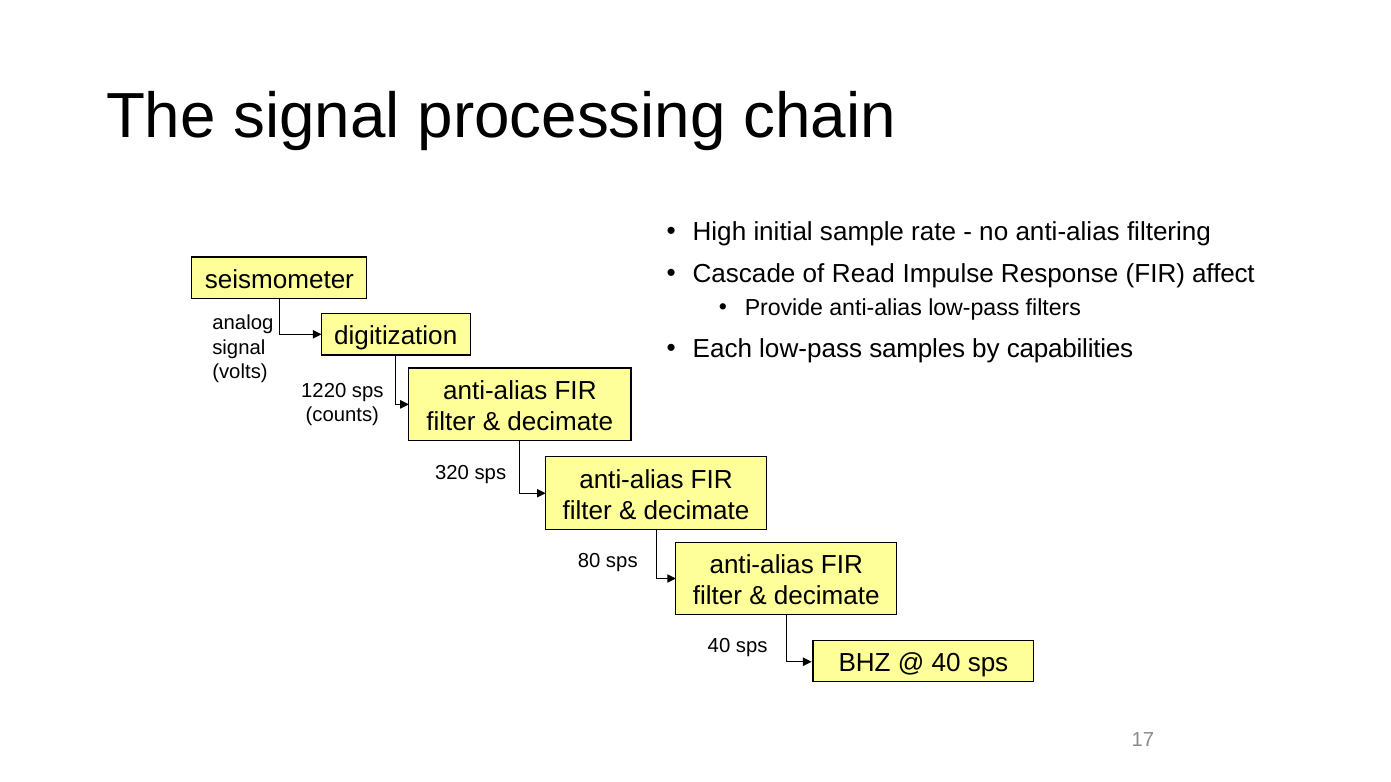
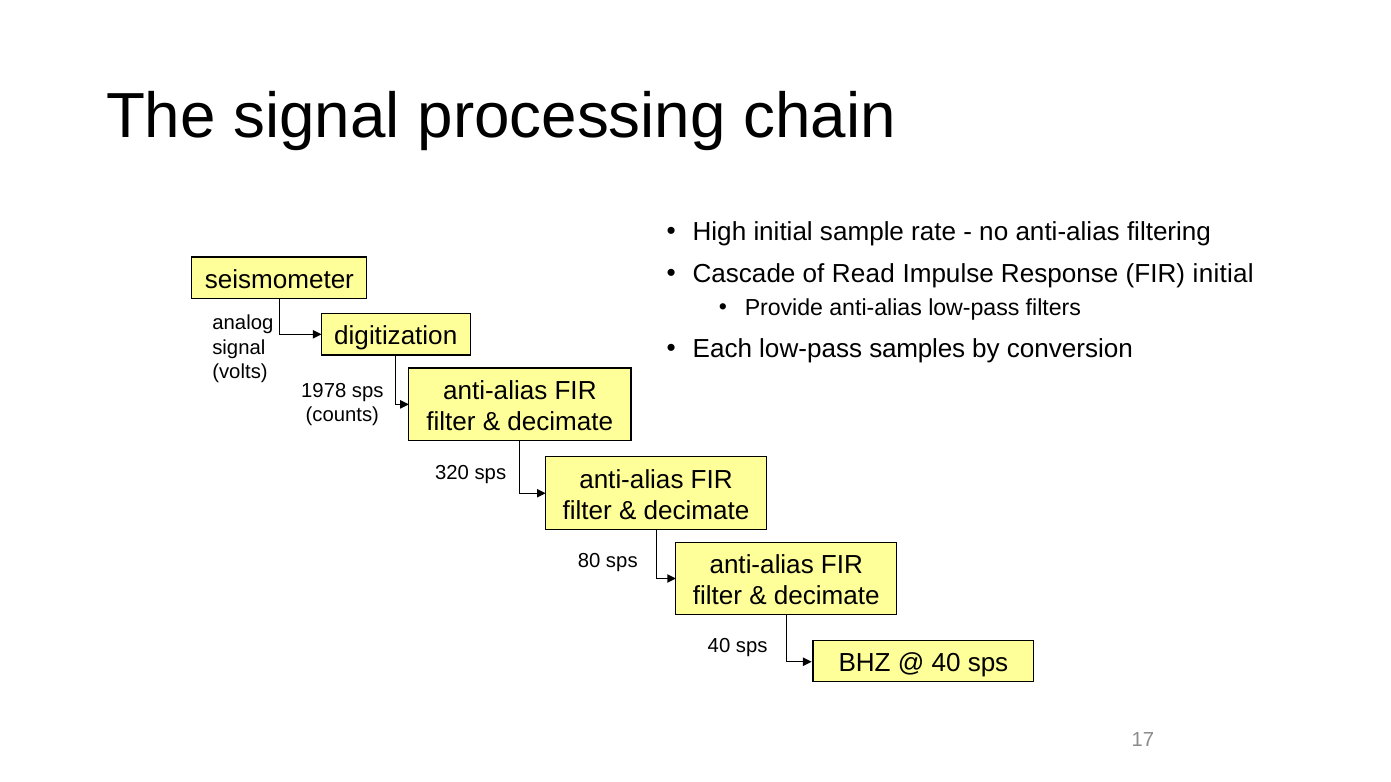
FIR affect: affect -> initial
capabilities: capabilities -> conversion
1220: 1220 -> 1978
